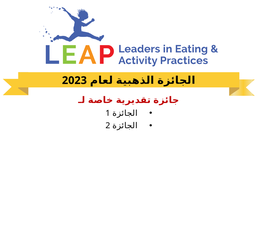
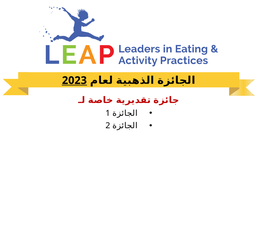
2023 underline: none -> present
